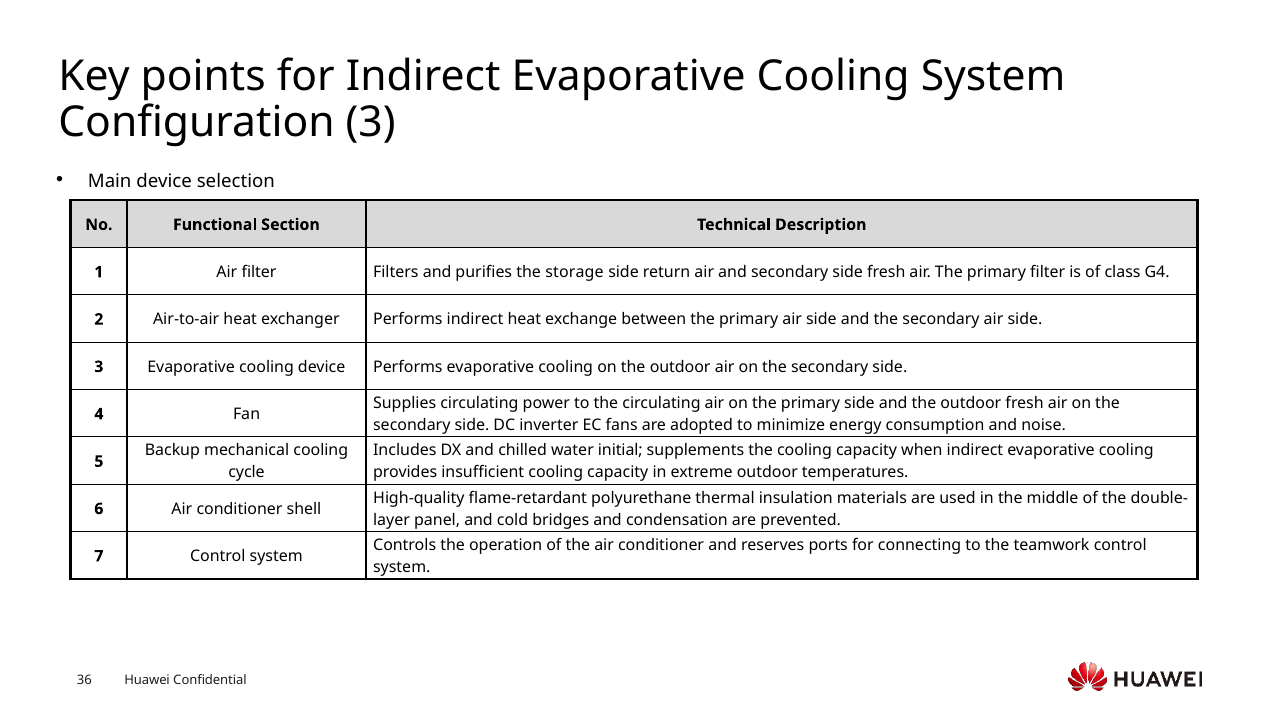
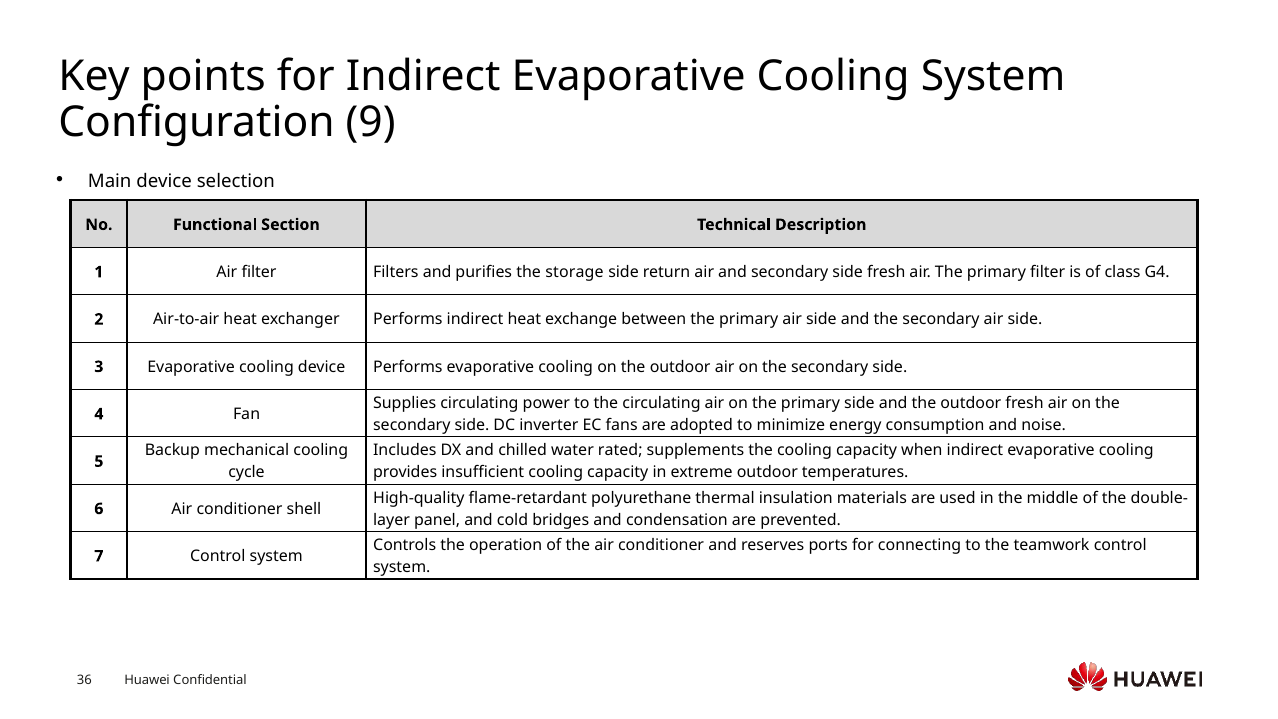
Configuration 3: 3 -> 9
initial: initial -> rated
